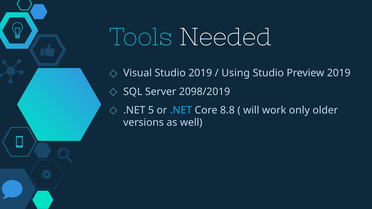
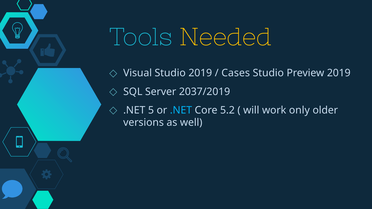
Needed colour: white -> yellow
Using: Using -> Cases
2098/2019: 2098/2019 -> 2037/2019
8.8: 8.8 -> 5.2
